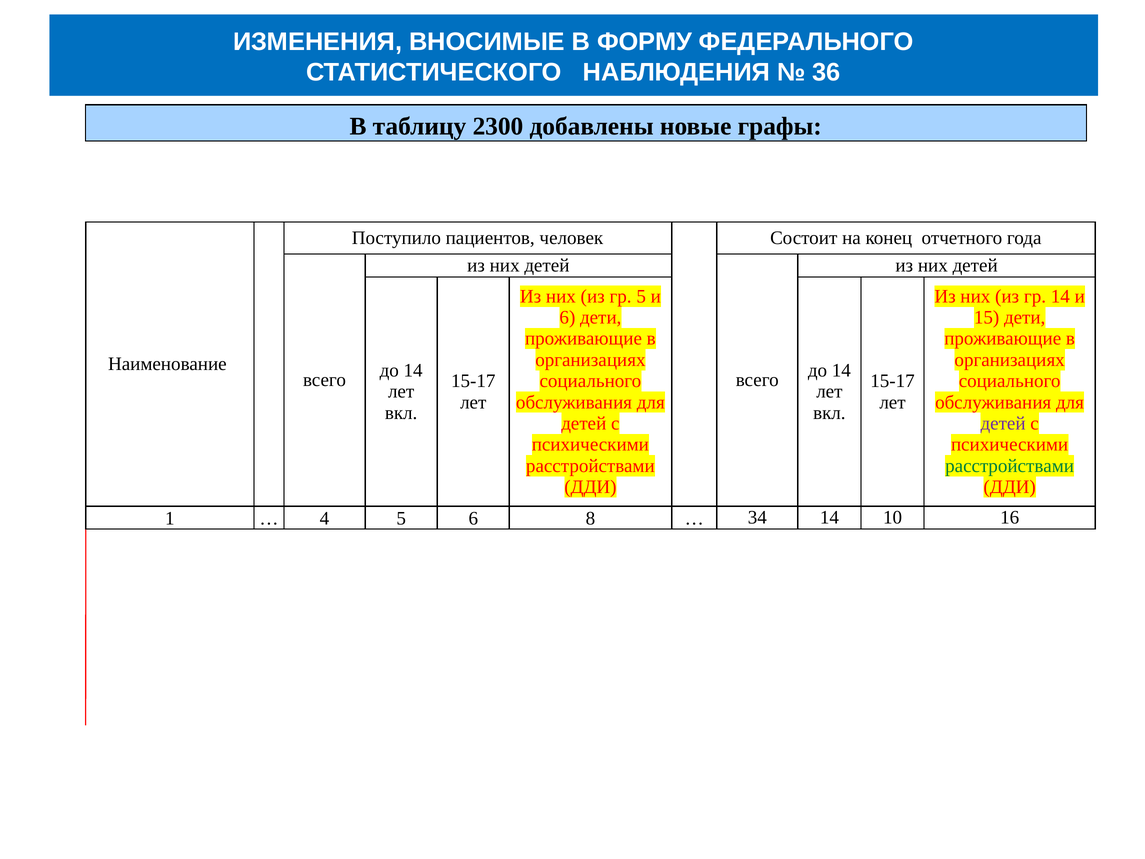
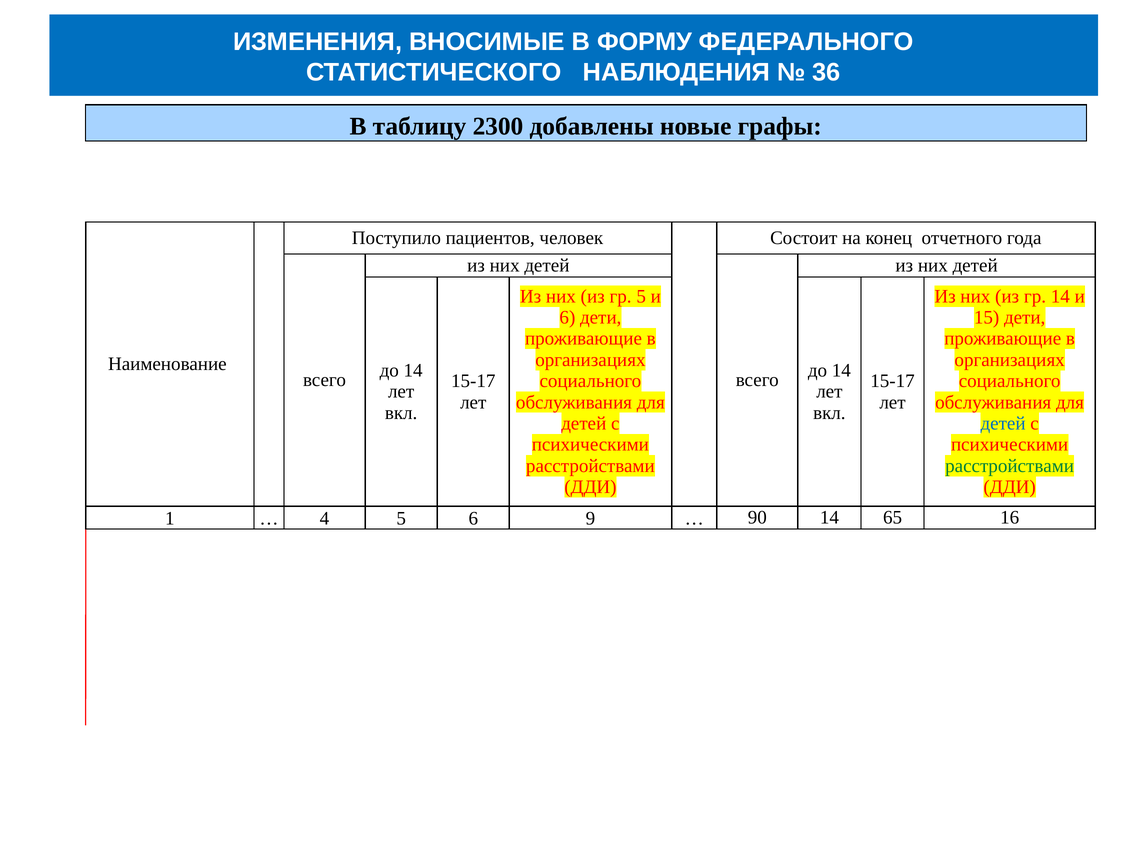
детей at (1003, 423) colour: purple -> blue
8: 8 -> 9
34: 34 -> 90
10: 10 -> 65
